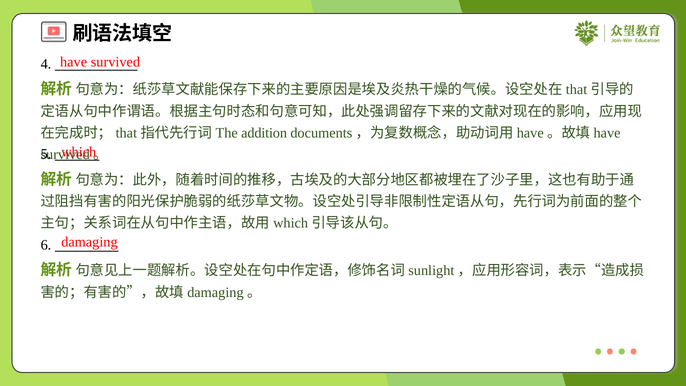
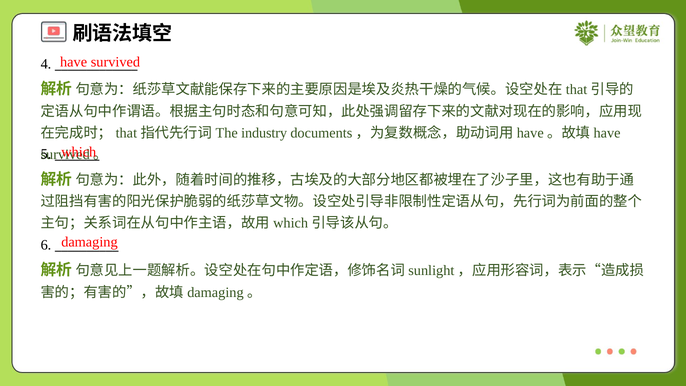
addition: addition -> industry
